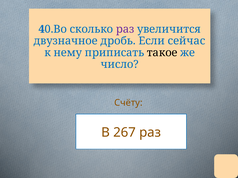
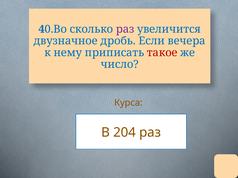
сейчас: сейчас -> вечера
такое colour: black -> red
Счёту: Счёту -> Курса
267: 267 -> 204
